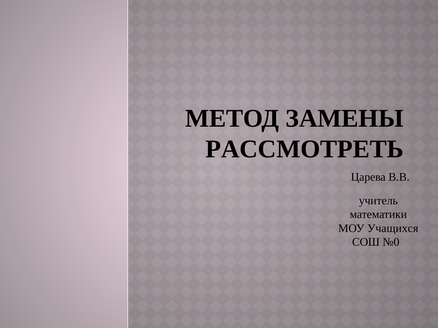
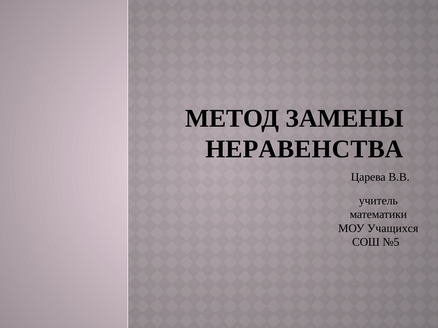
РАССМОТРЕТЬ: РАССМОТРЕТЬ -> НЕРАВЕНСТВА
№0: №0 -> №5
